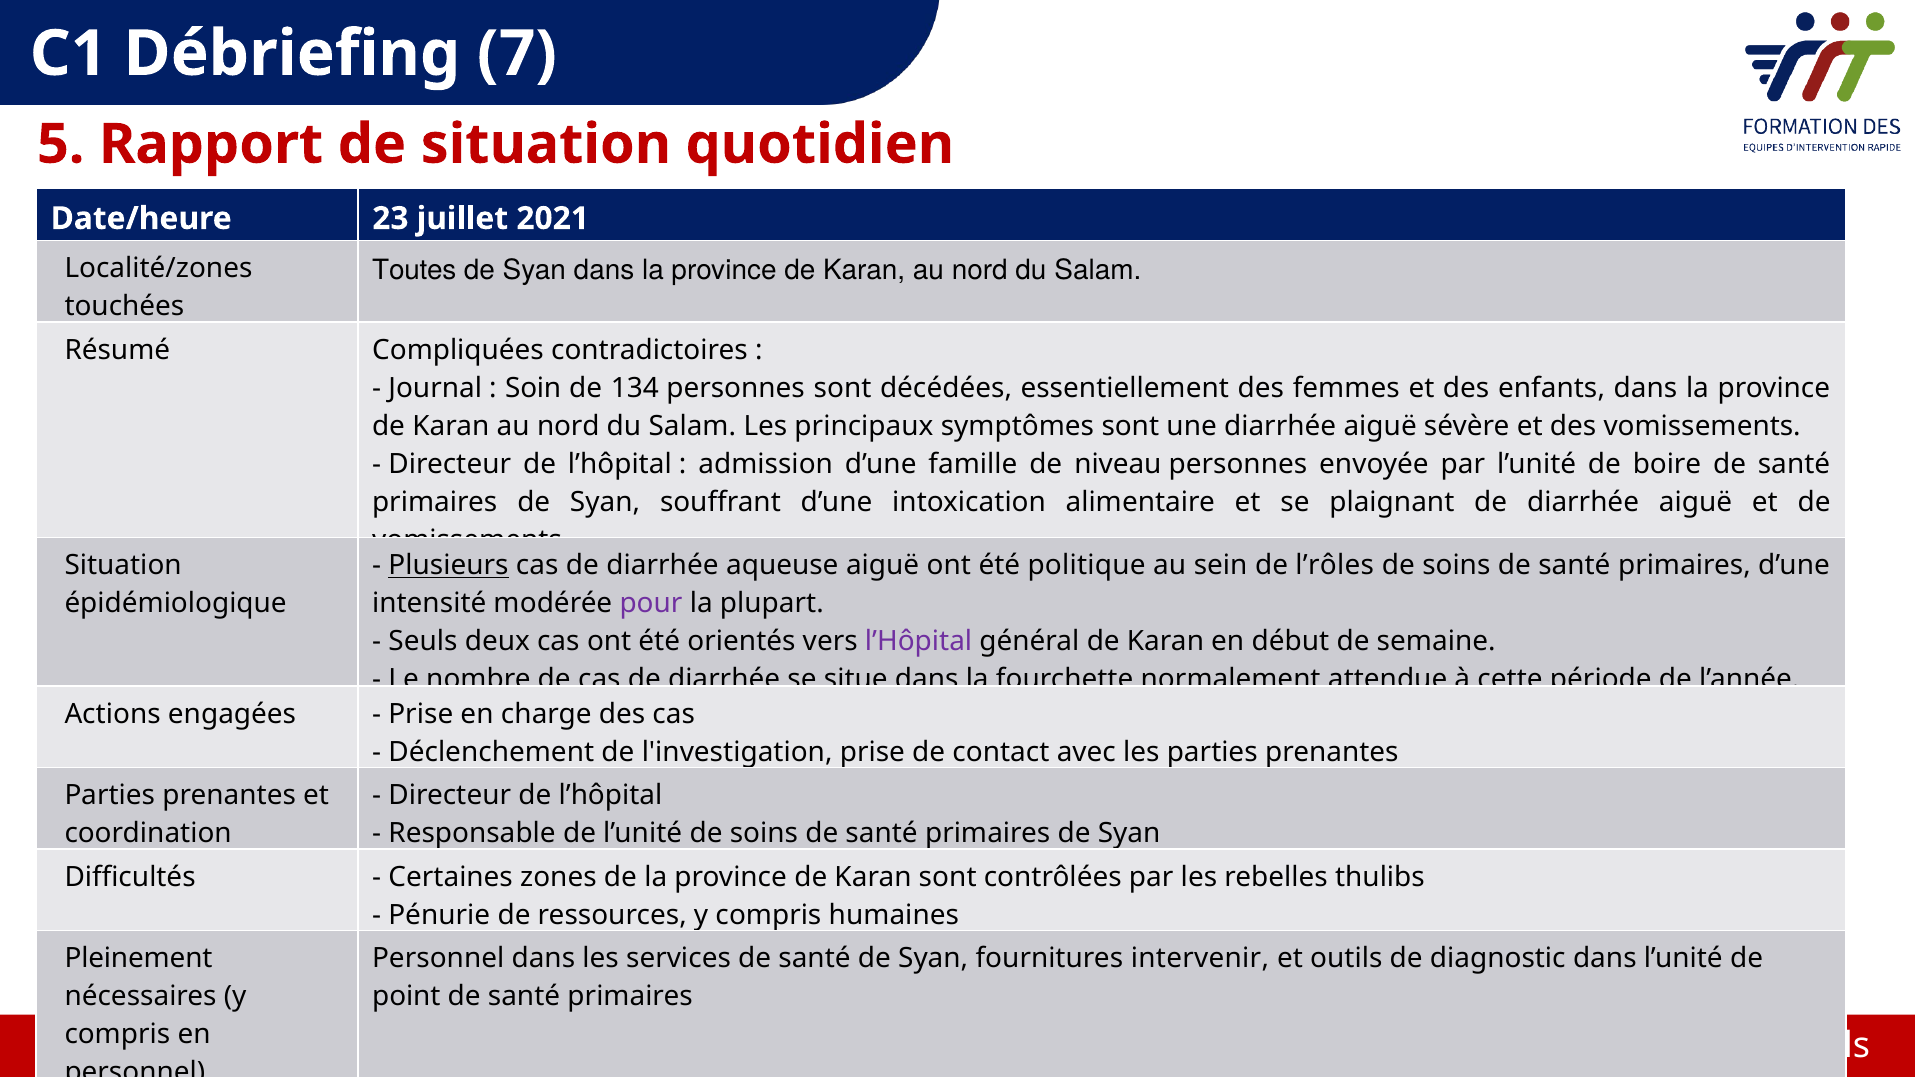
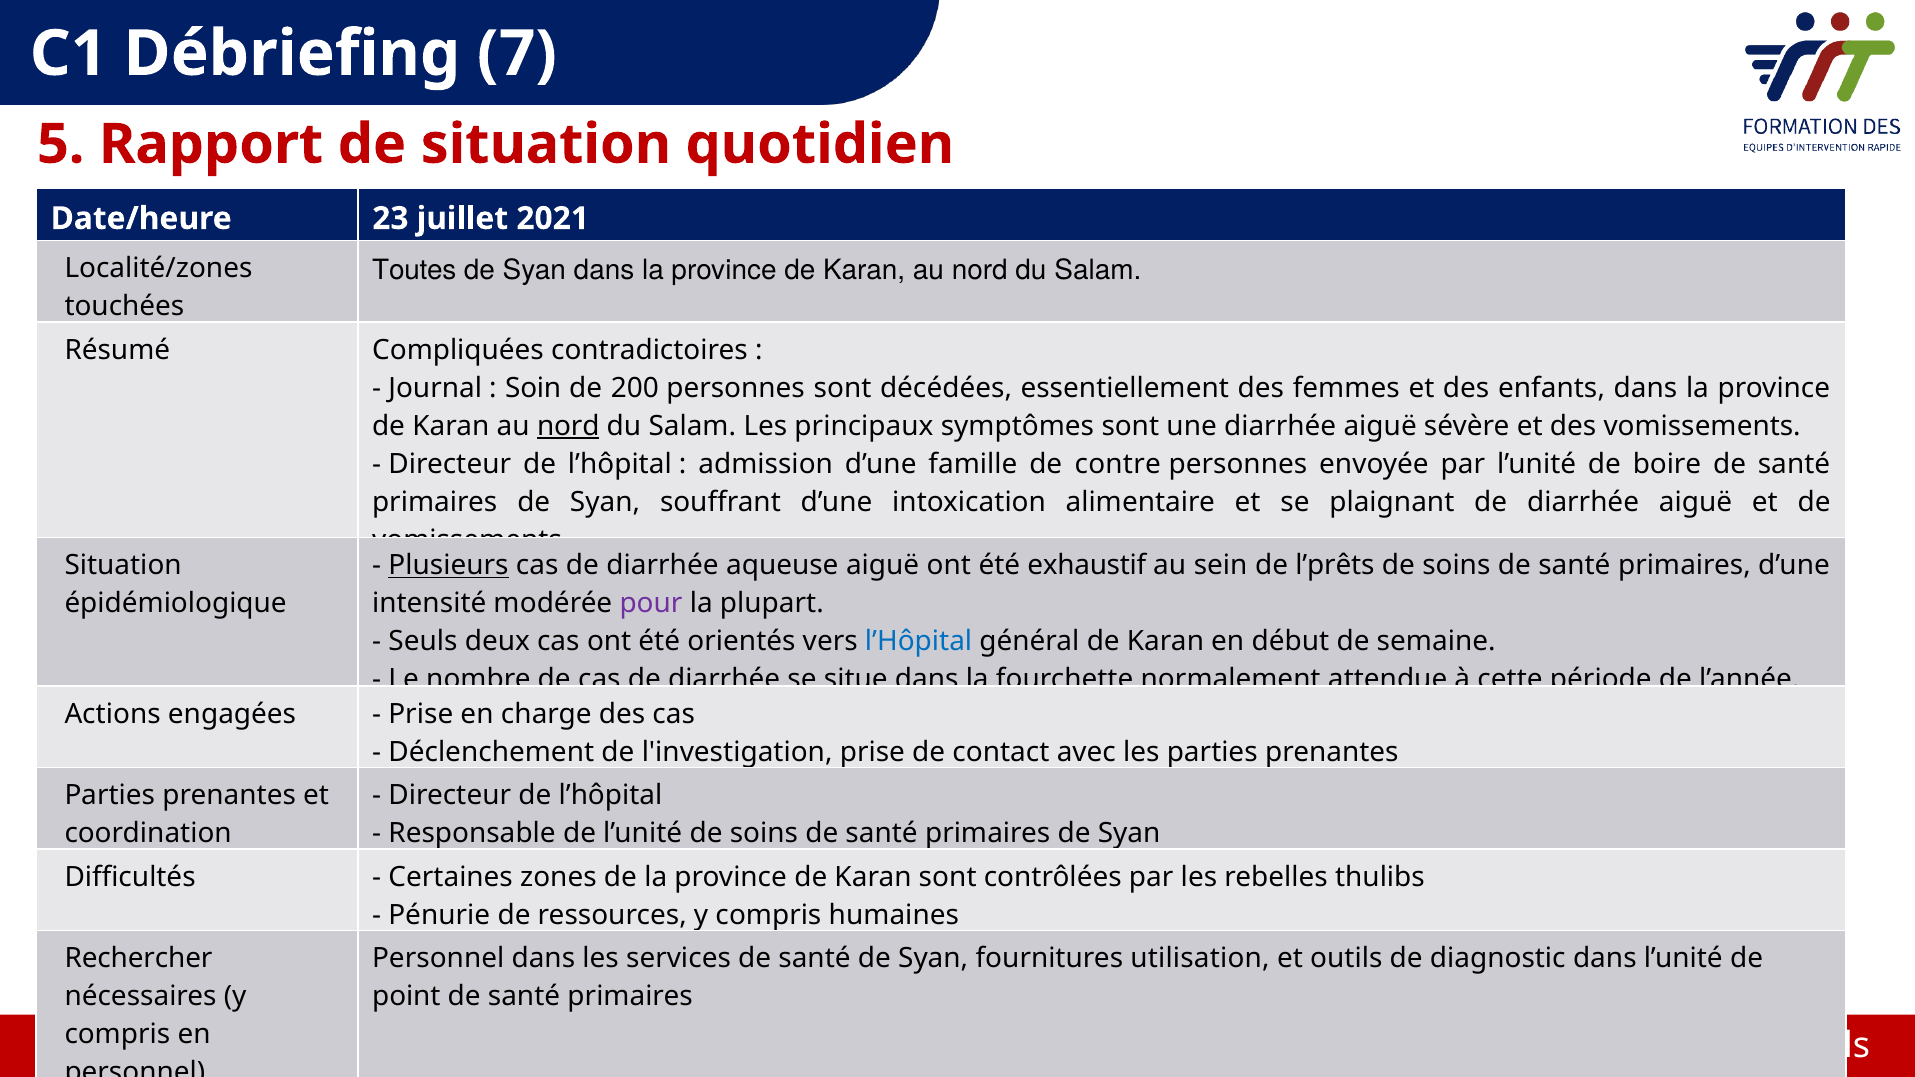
134: 134 -> 200
nord at (568, 426) underline: none -> present
niveau: niveau -> contre
politique: politique -> exhaustif
l’rôles: l’rôles -> l’prêts
l’Hôpital at (919, 642) colour: purple -> blue
Pleinement: Pleinement -> Rechercher
intervenir: intervenir -> utilisation
